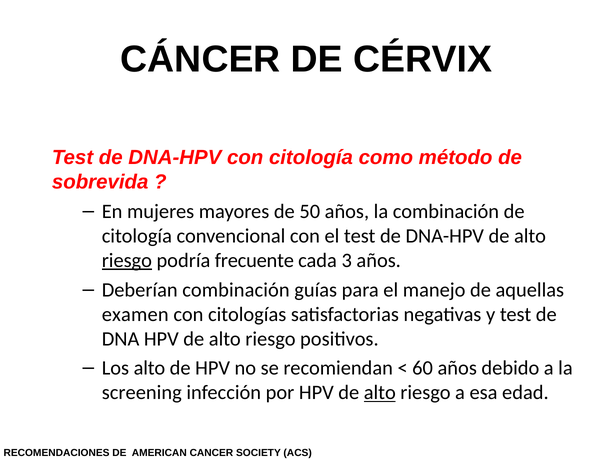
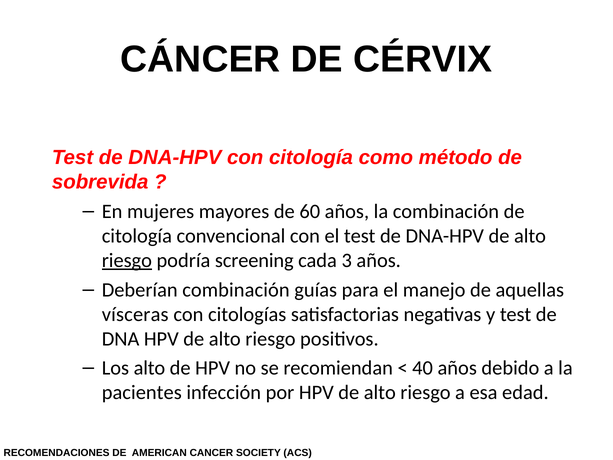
50: 50 -> 60
frecuente: frecuente -> screening
examen: examen -> vísceras
60: 60 -> 40
screening: screening -> pacientes
alto at (380, 392) underline: present -> none
